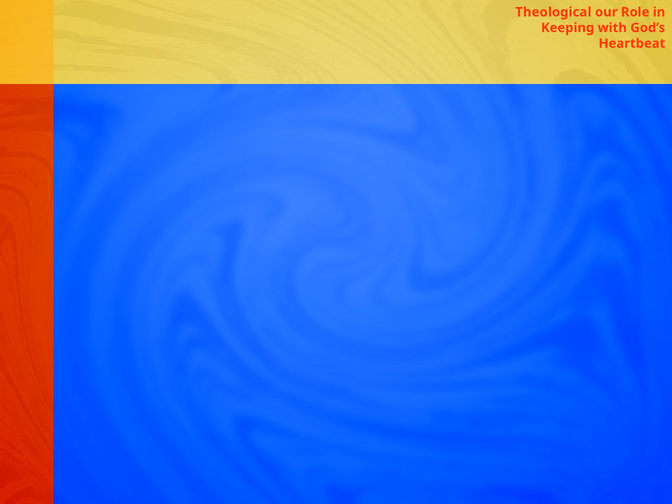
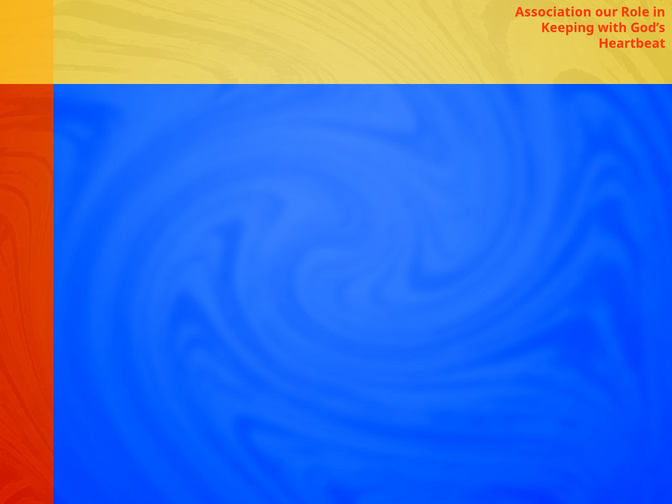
Theological: Theological -> Association
